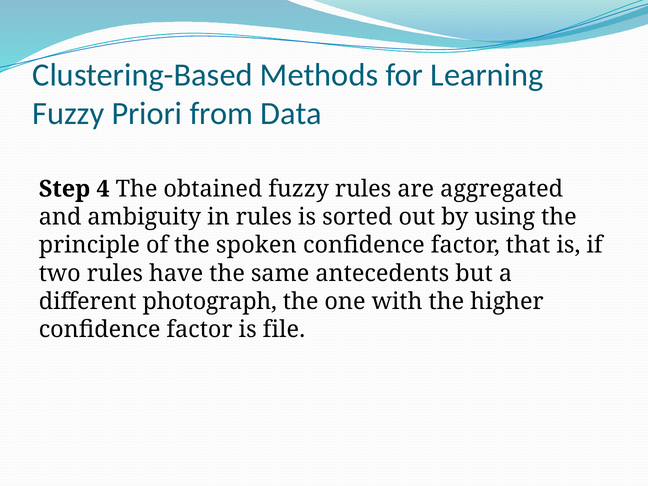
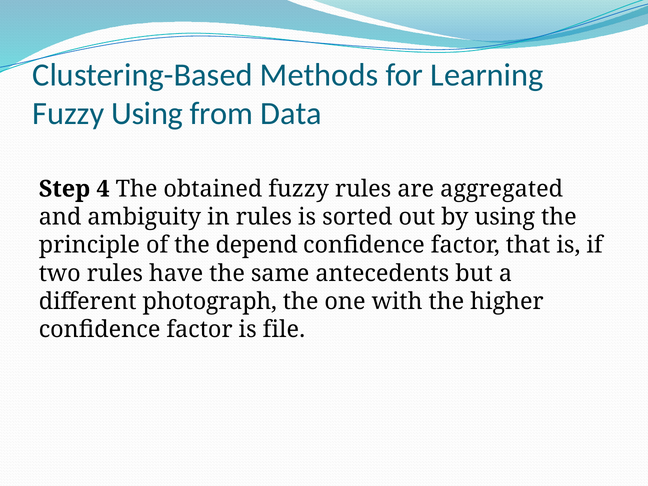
Fuzzy Priori: Priori -> Using
spoken: spoken -> depend
